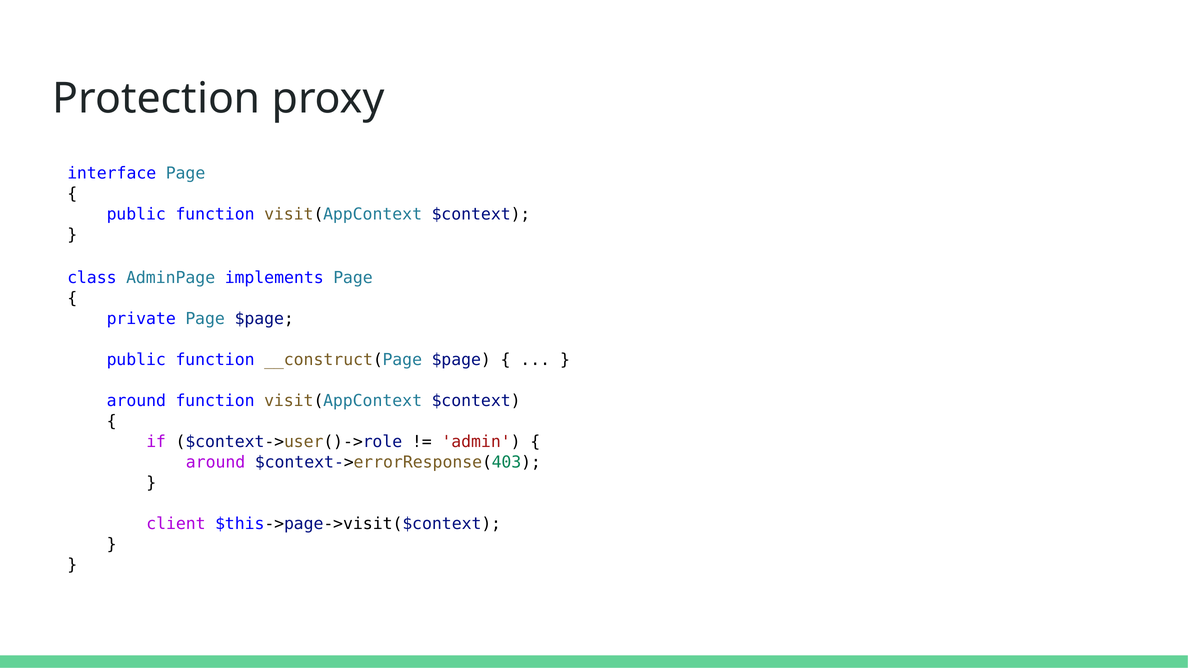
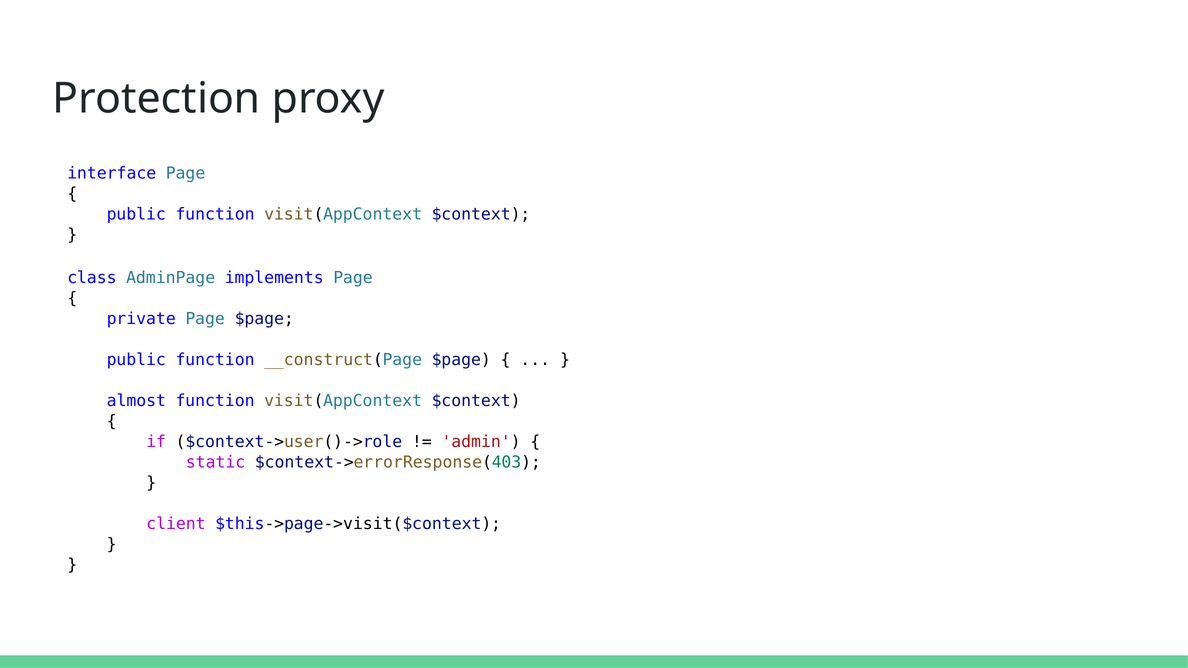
around at (136, 401): around -> almost
around at (216, 462): around -> static
